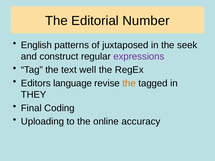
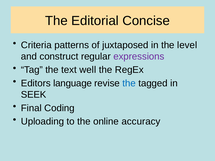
Number: Number -> Concise
English: English -> Criteria
seek: seek -> level
the at (129, 83) colour: orange -> blue
THEY: THEY -> SEEK
